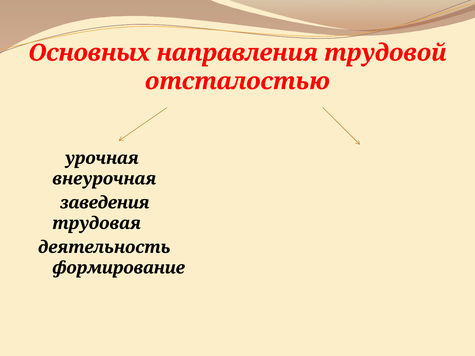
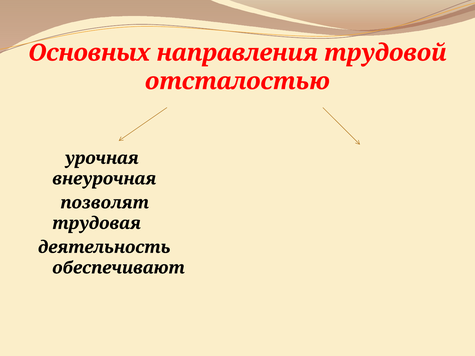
заведения: заведения -> позволят
формирование: формирование -> обеспечивают
